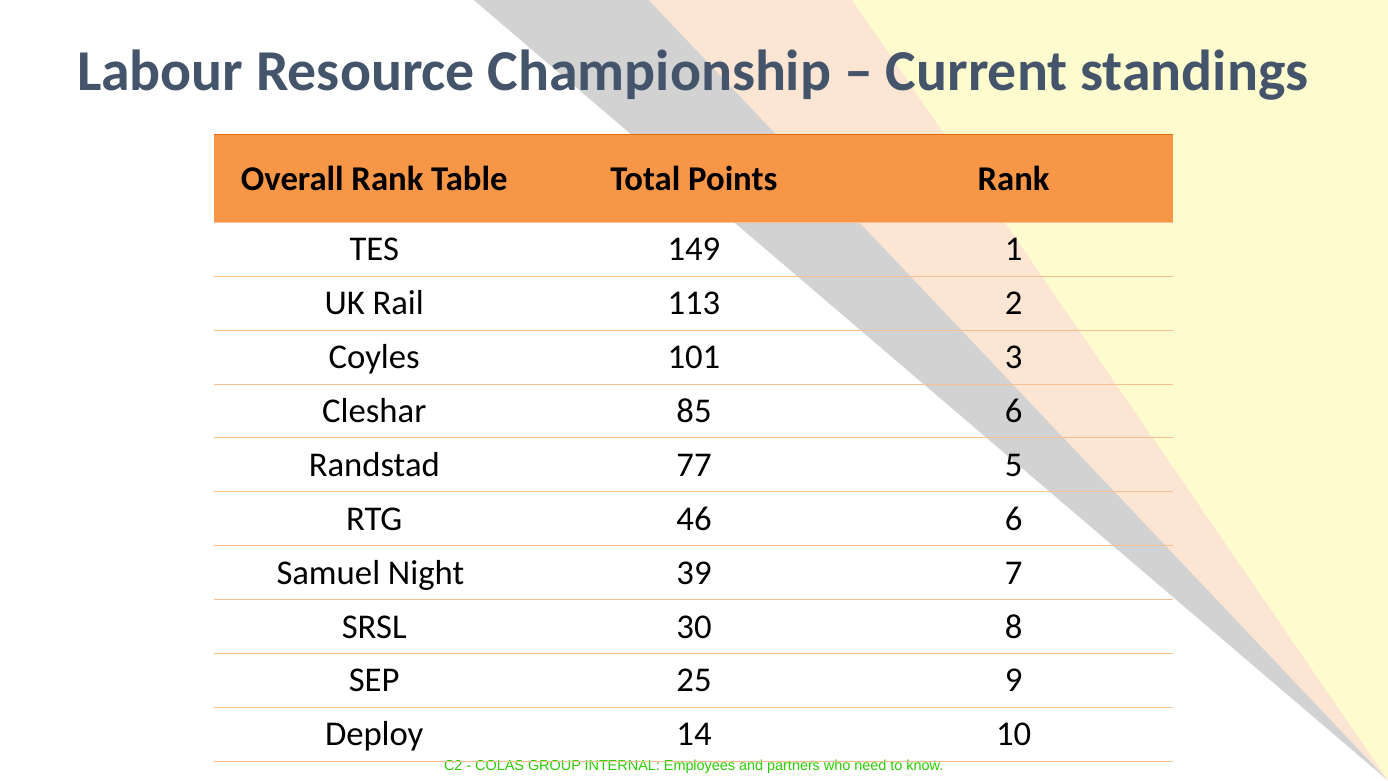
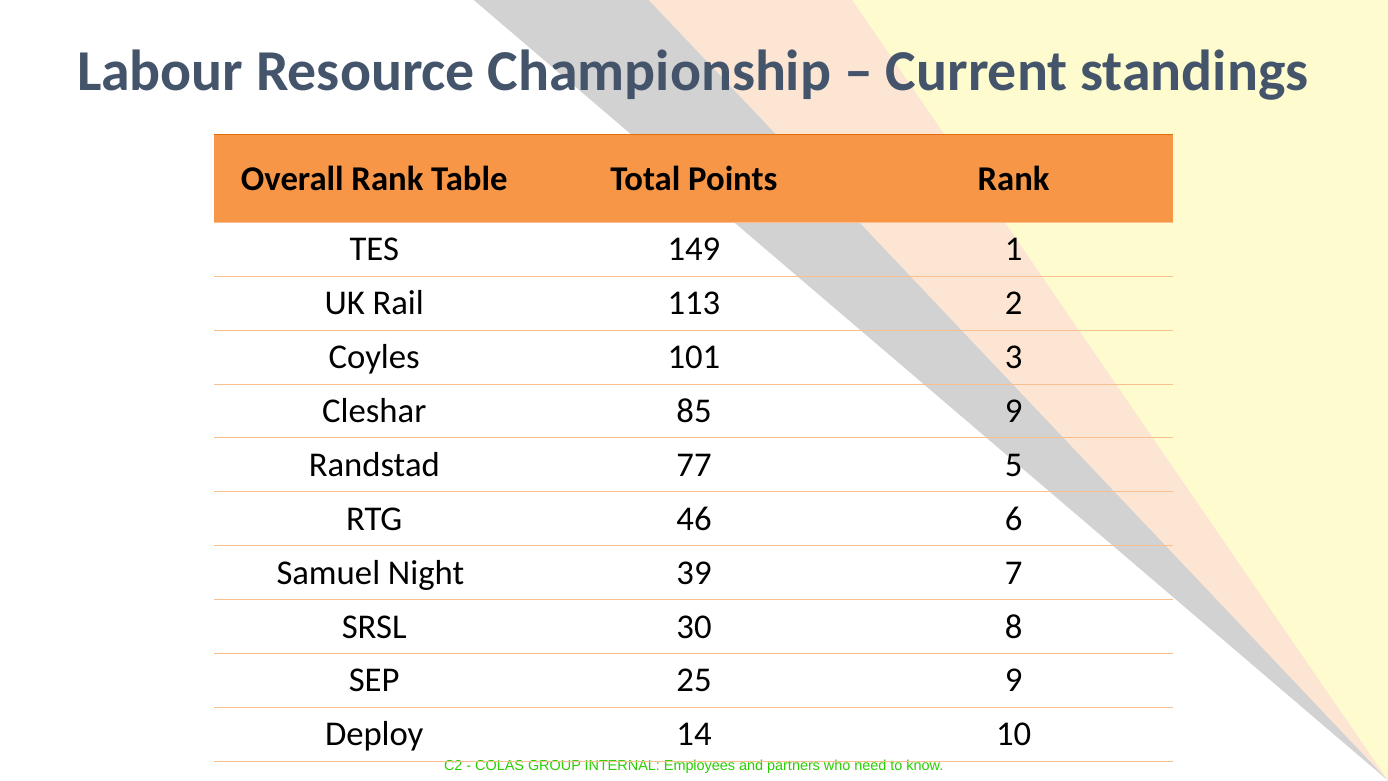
85 6: 6 -> 9
